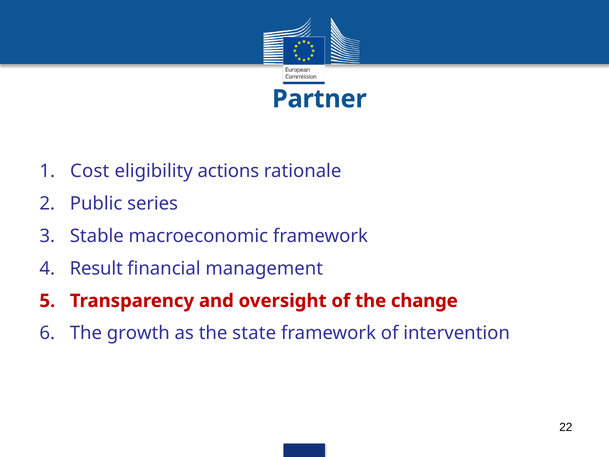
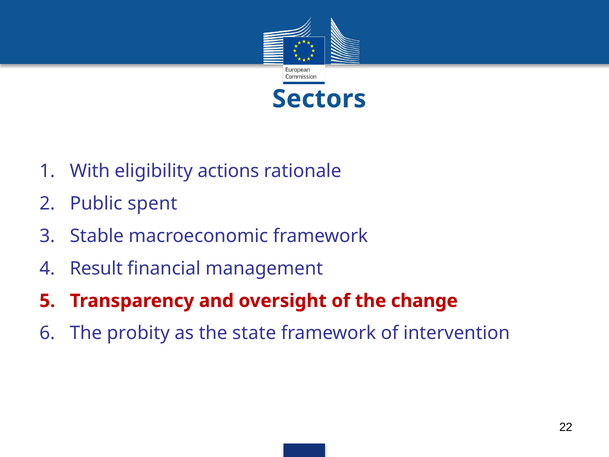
Partner: Partner -> Sectors
Cost: Cost -> With
series: series -> spent
growth: growth -> probity
